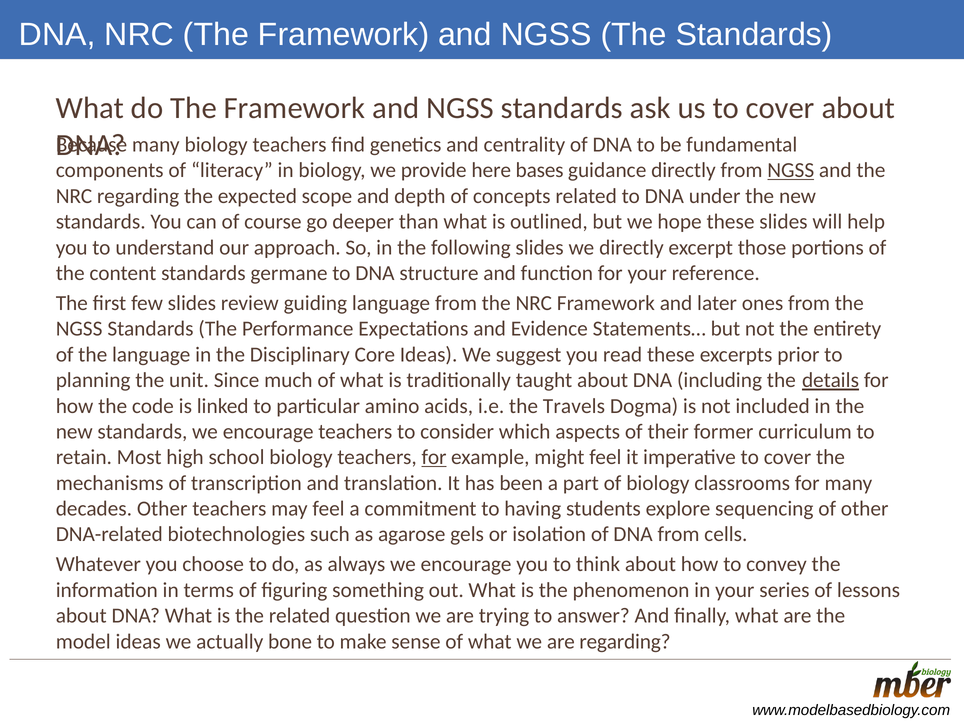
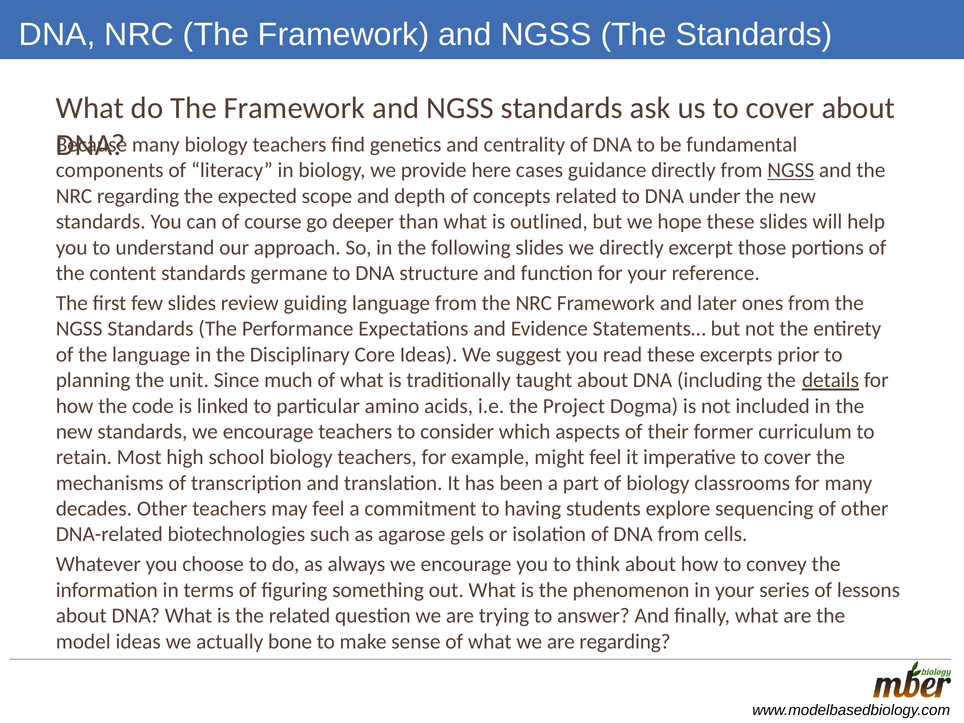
bases: bases -> cases
Travels: Travels -> Project
for at (434, 457) underline: present -> none
